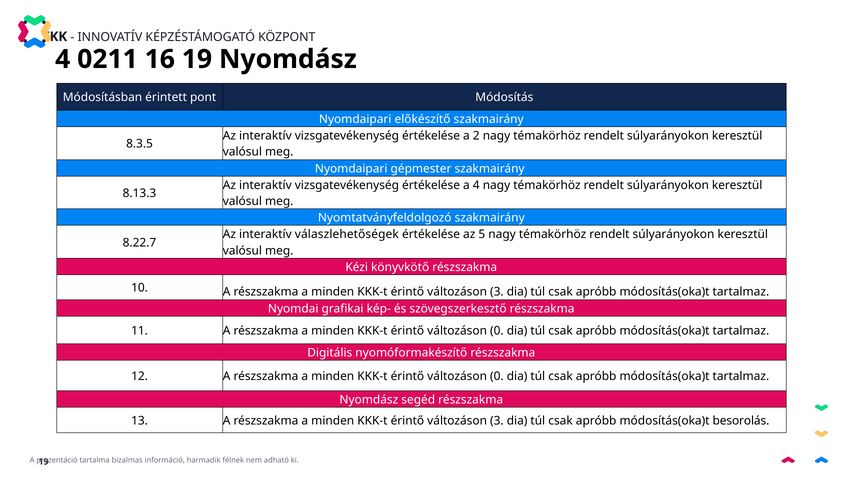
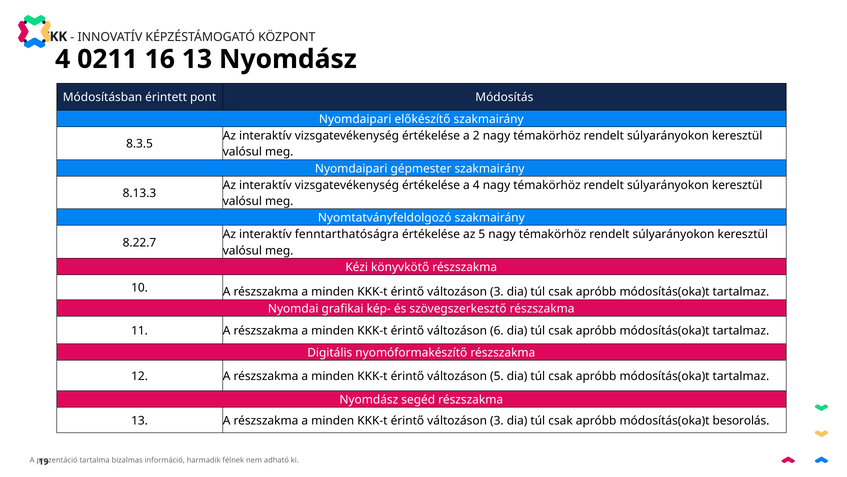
16 19: 19 -> 13
válaszlehetőségek: válaszlehetőségek -> fenntarthatóságra
0 at (497, 330): 0 -> 6
0 at (497, 376): 0 -> 5
